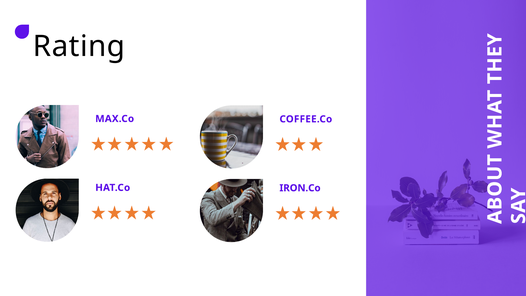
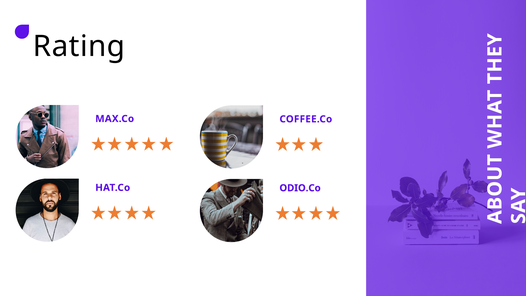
IRON.Co: IRON.Co -> ODIO.Co
